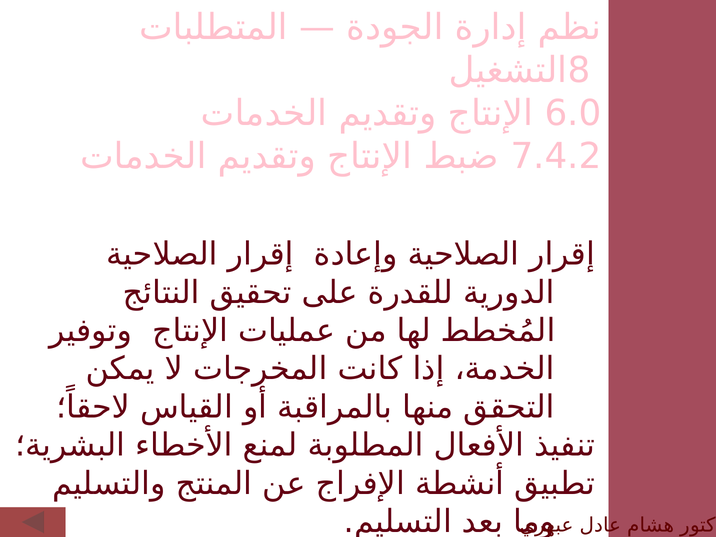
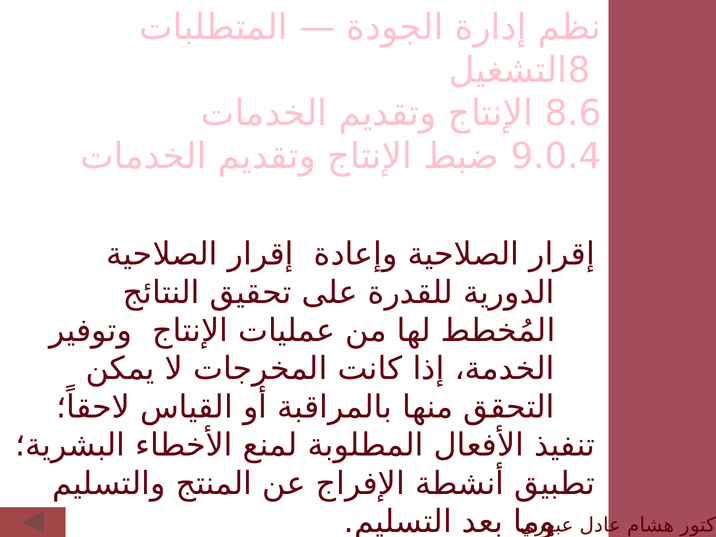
6.0: 6.0 -> 8.6
7.4.2: 7.4.2 -> 9.0.4
